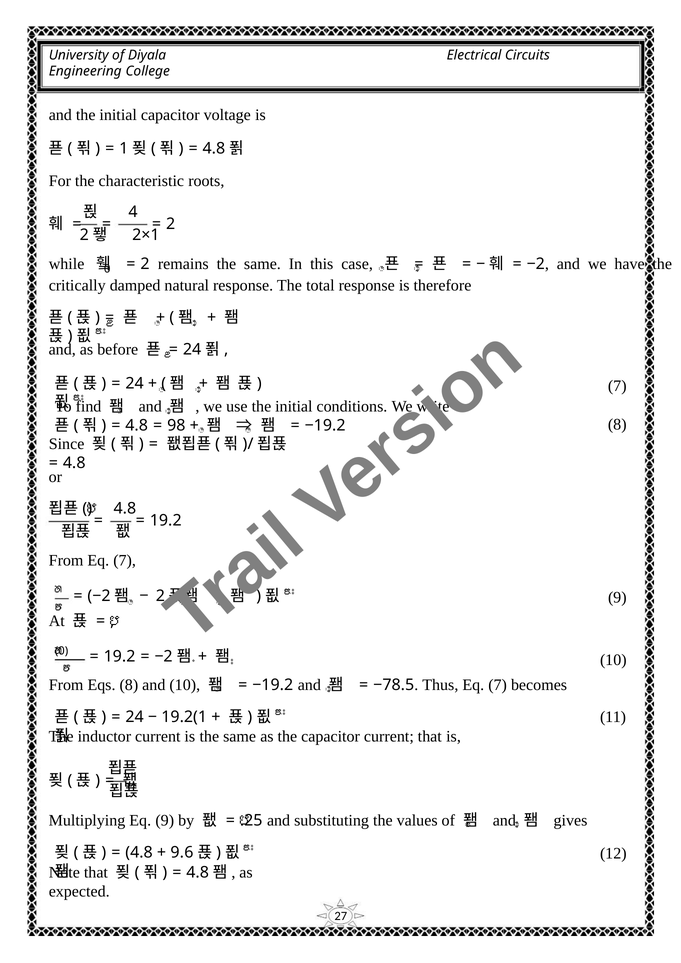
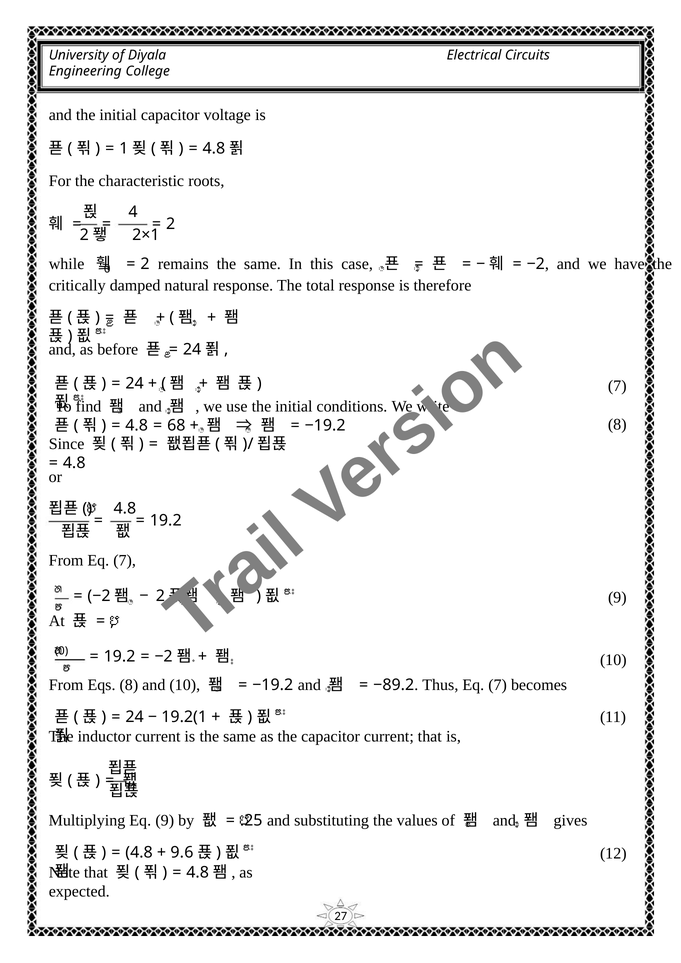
98: 98 -> 68
−78.5: −78.5 -> −89.2
